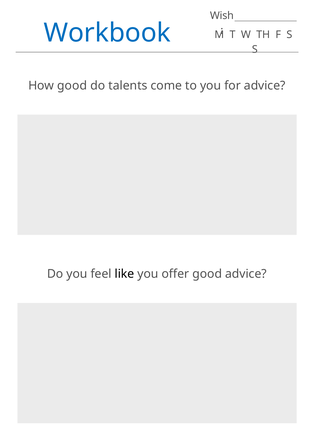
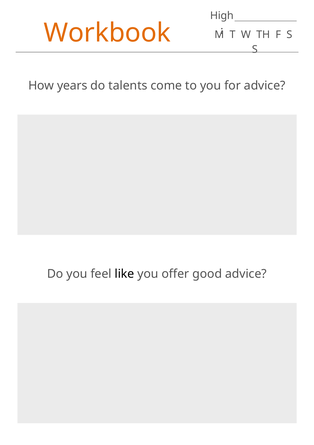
Wish: Wish -> High
Workbook colour: blue -> orange
How good: good -> years
